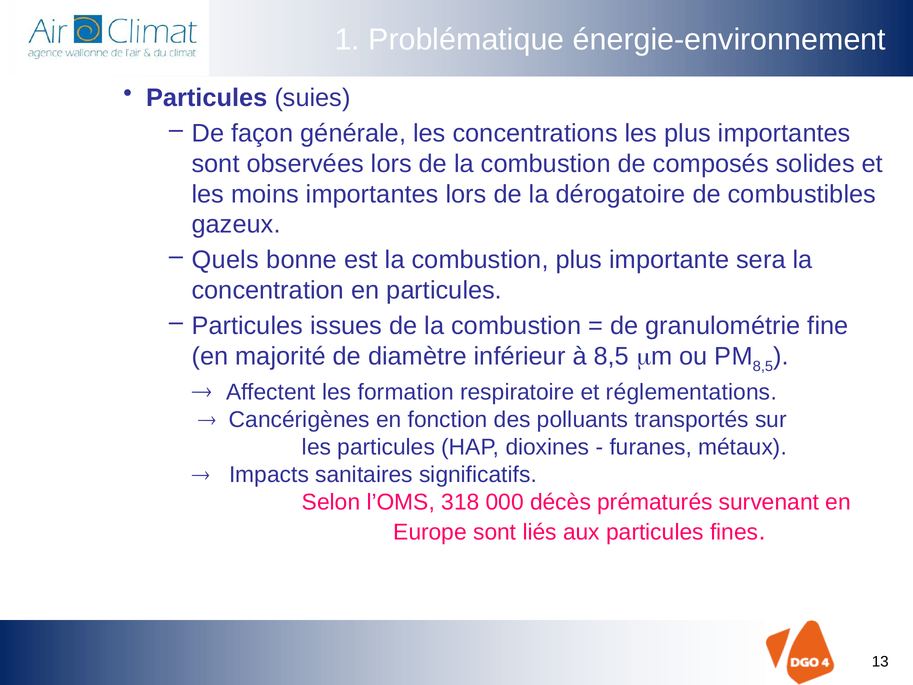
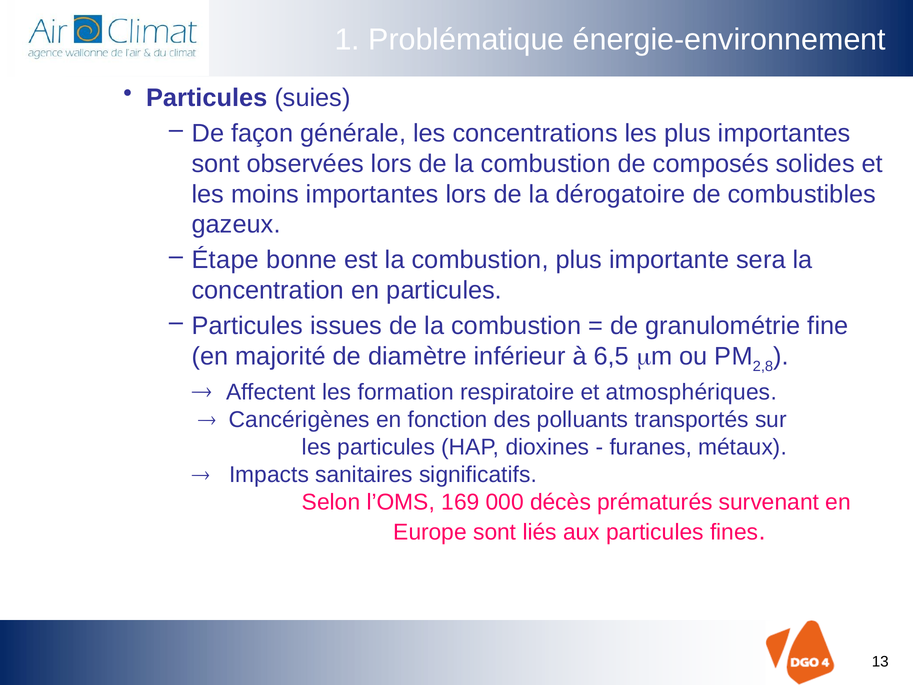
Quels: Quels -> Étape
à 8,5: 8,5 -> 6,5
8,5 at (763, 366): 8,5 -> 2,8
réglementations: réglementations -> atmosphériques
318: 318 -> 169
